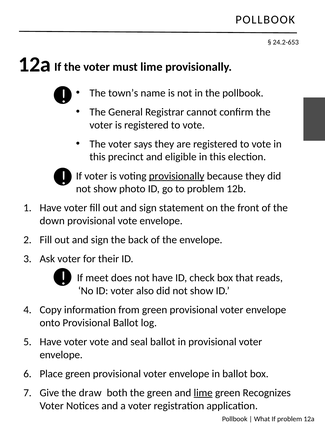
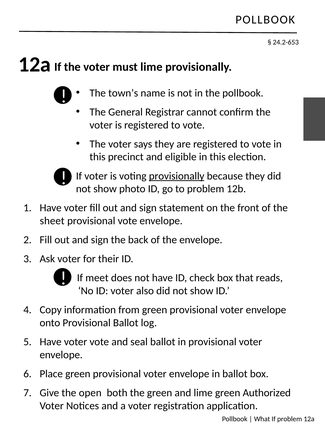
down: down -> sheet
draw: draw -> open
lime at (203, 393) underline: present -> none
Recognizes: Recognizes -> Authorized
